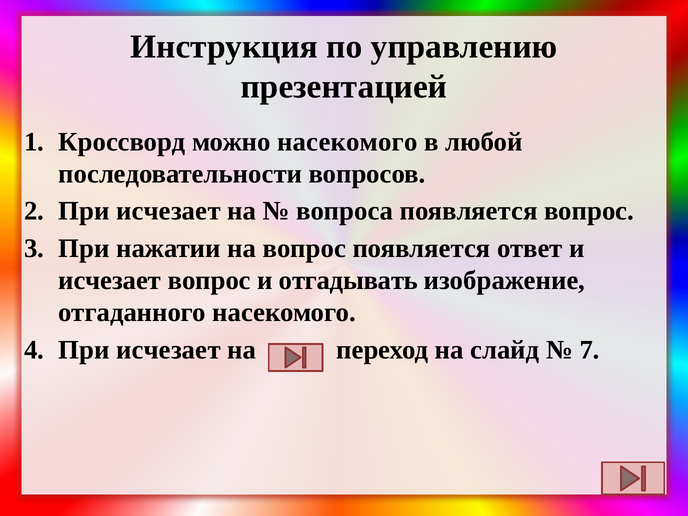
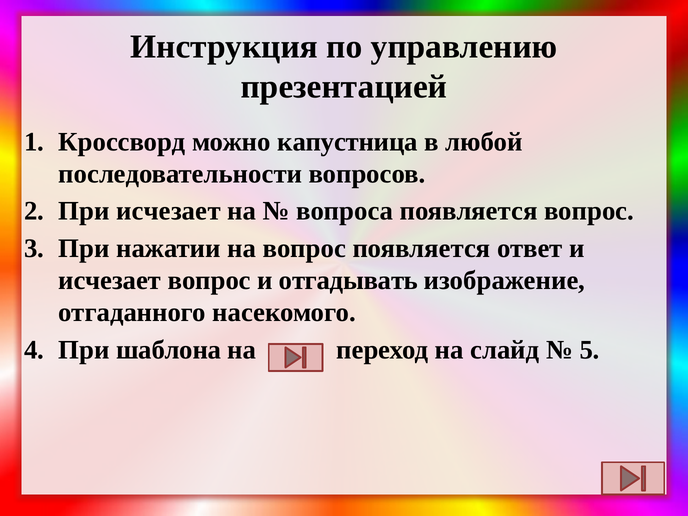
можно насекомого: насекомого -> капустница
4 При исчезает: исчезает -> шаблона
7: 7 -> 5
